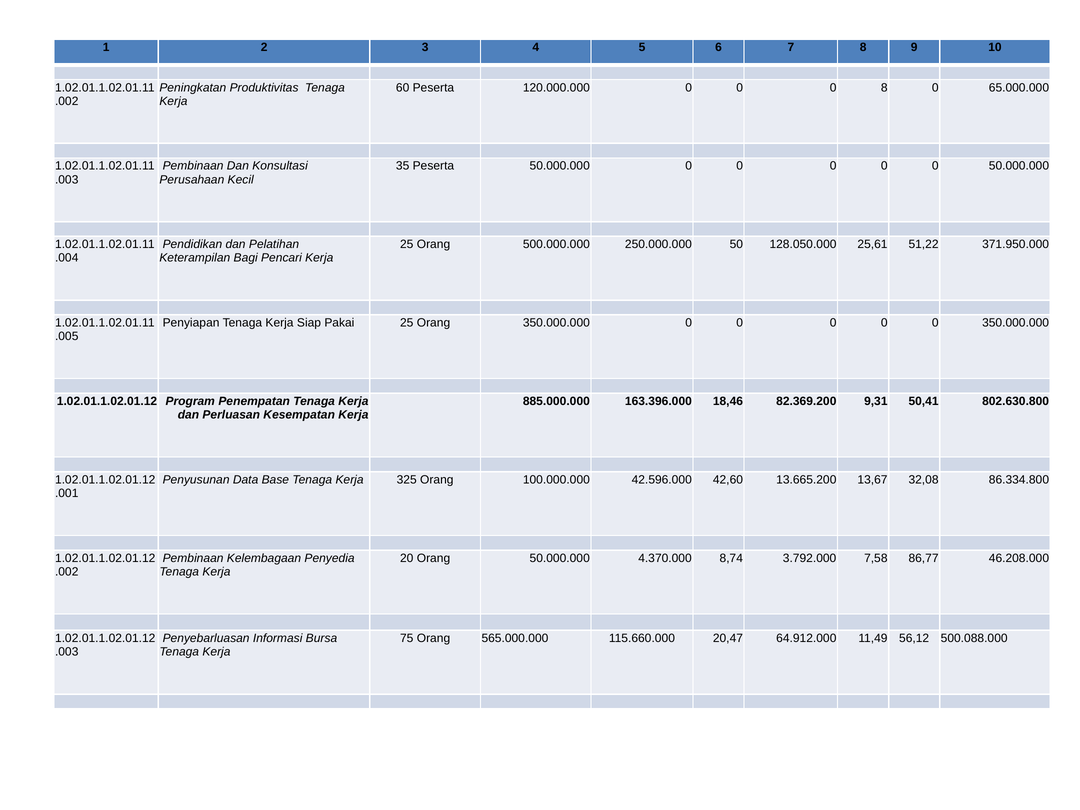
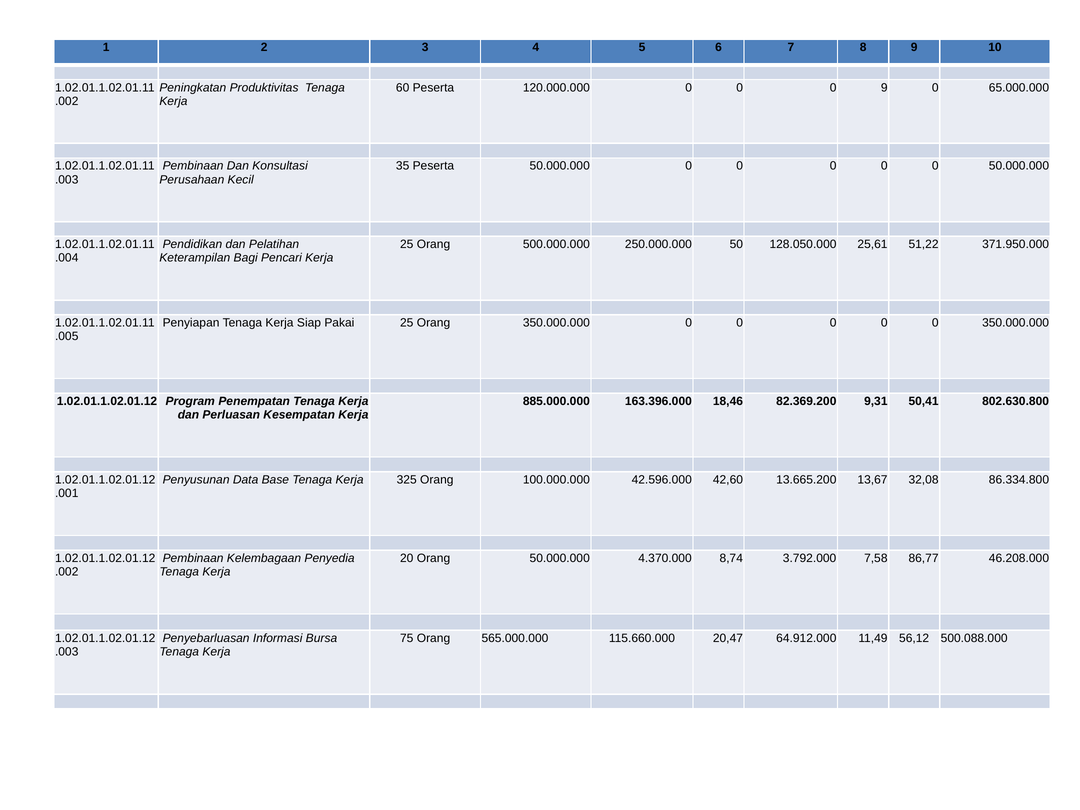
0 8: 8 -> 9
